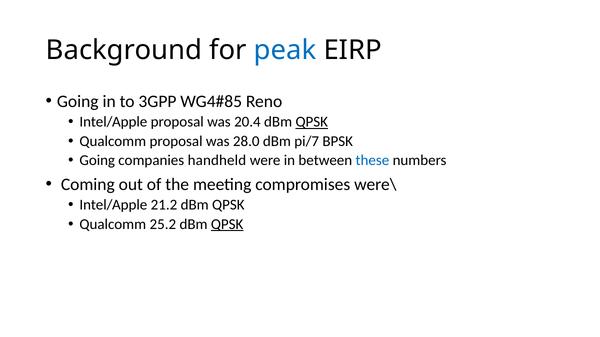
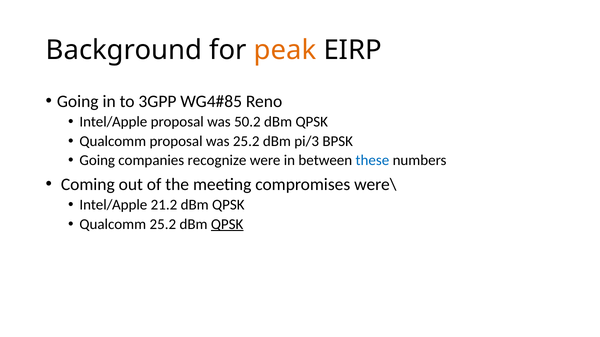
peak colour: blue -> orange
20.4: 20.4 -> 50.2
QPSK at (312, 122) underline: present -> none
was 28.0: 28.0 -> 25.2
pi/7: pi/7 -> pi/3
handheld: handheld -> recognize
